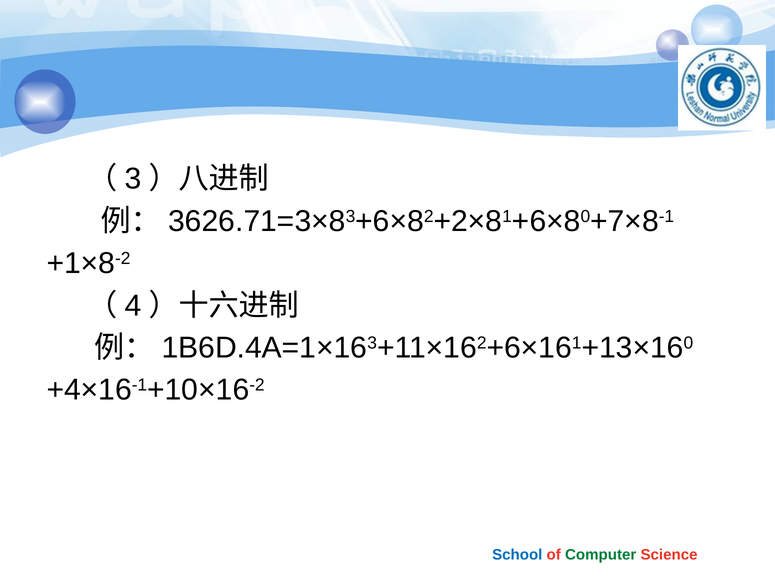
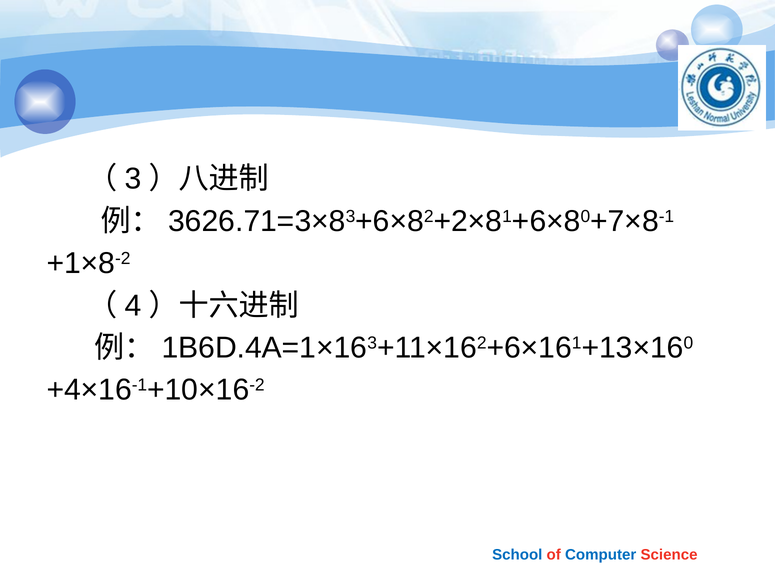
Computer colour: green -> blue
